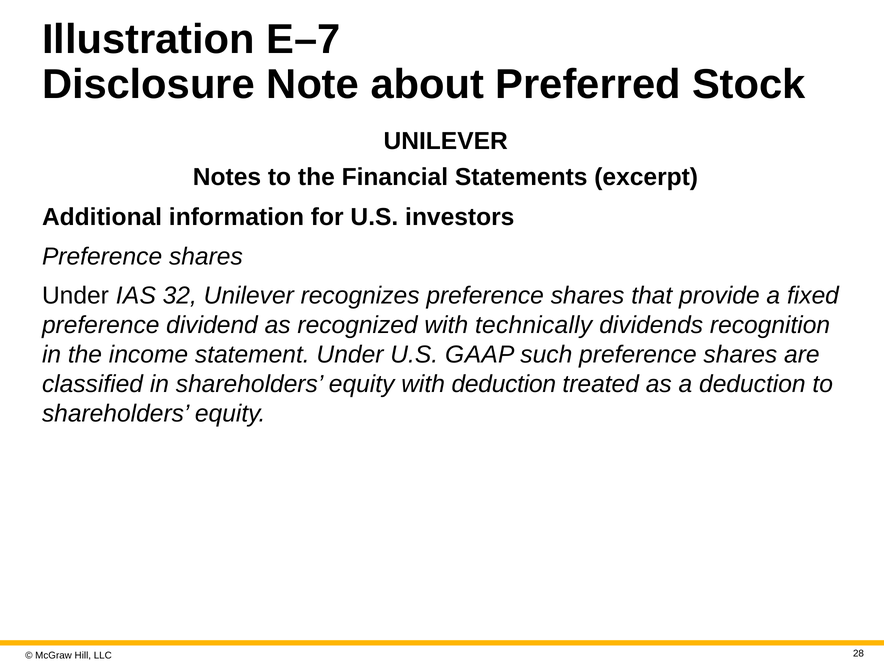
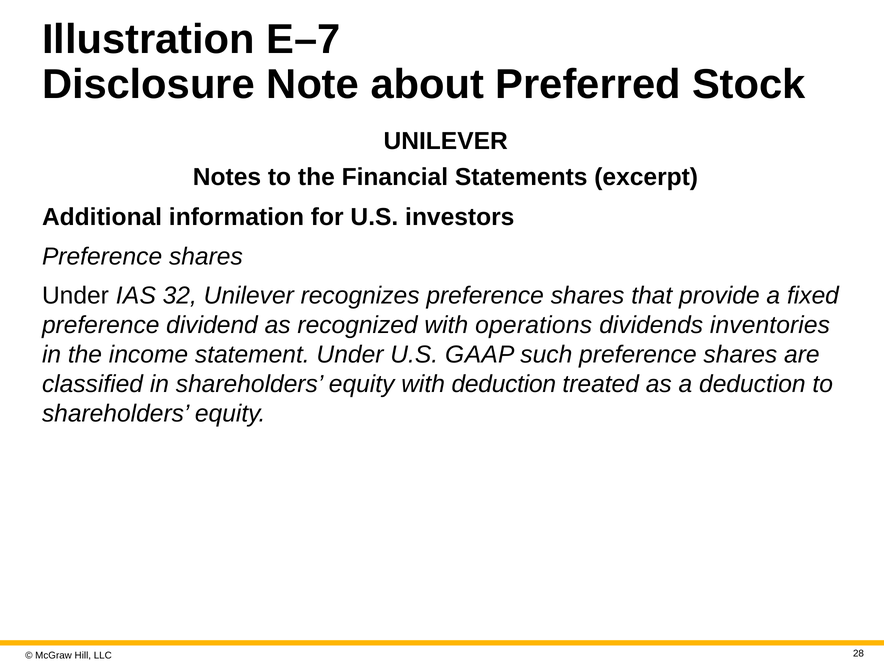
technically: technically -> operations
recognition: recognition -> inventories
